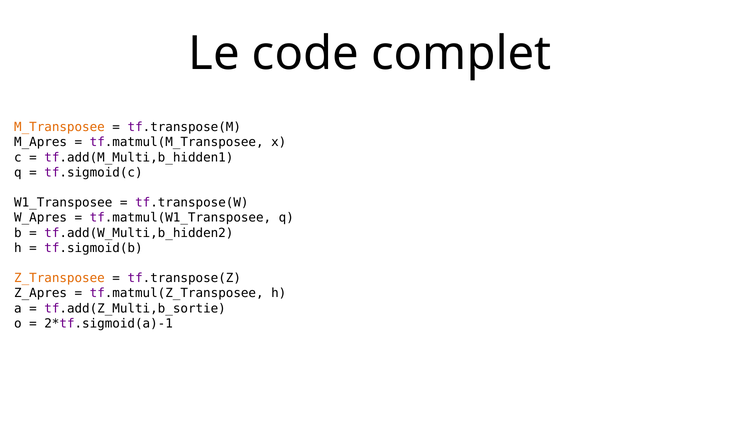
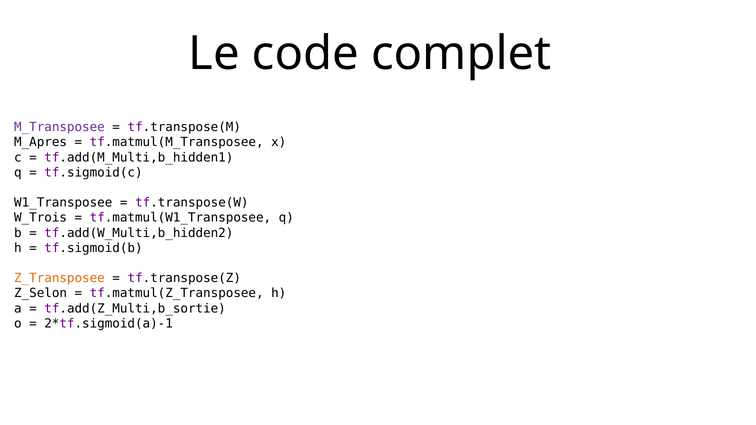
M_Transposee colour: orange -> purple
W_Apres: W_Apres -> W_Trois
Z_Apres: Z_Apres -> Z_Selon
